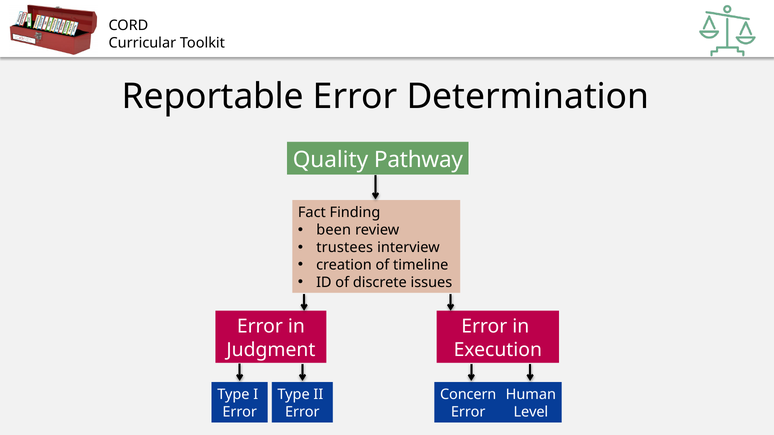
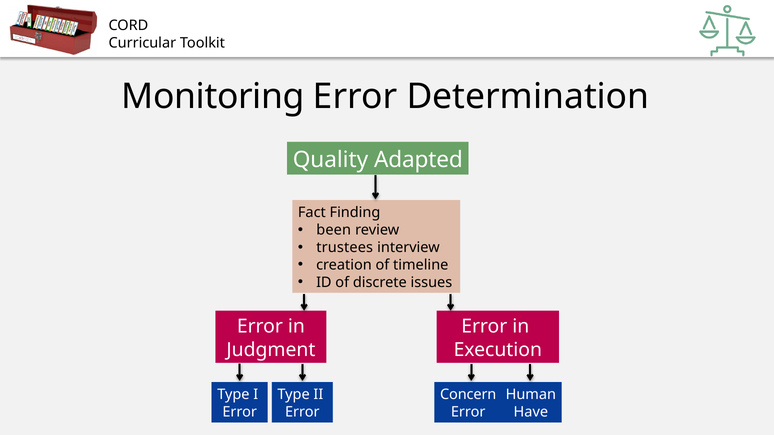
Reportable: Reportable -> Monitoring
Pathway: Pathway -> Adapted
Level: Level -> Have
